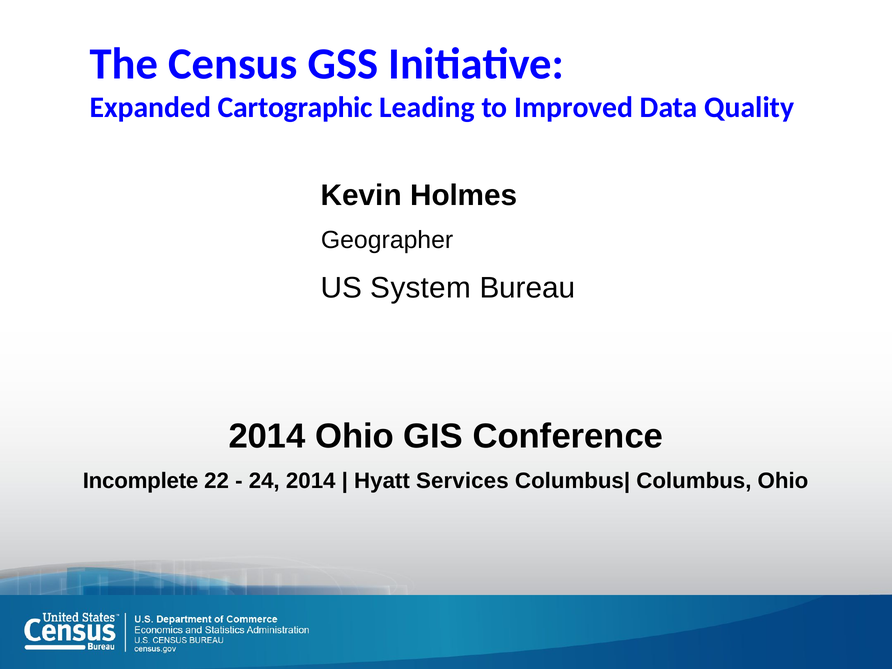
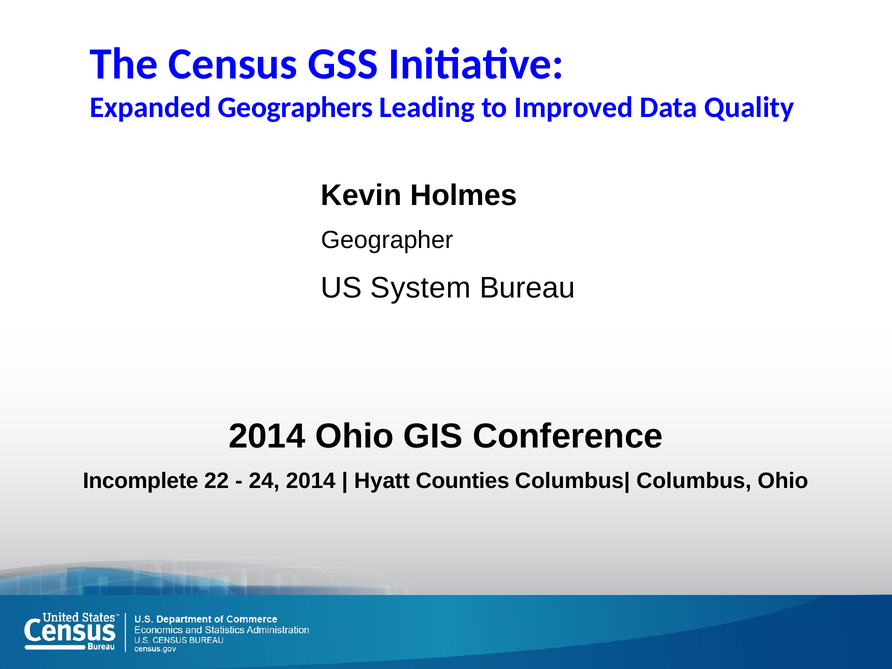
Cartographic: Cartographic -> Geographers
Services: Services -> Counties
